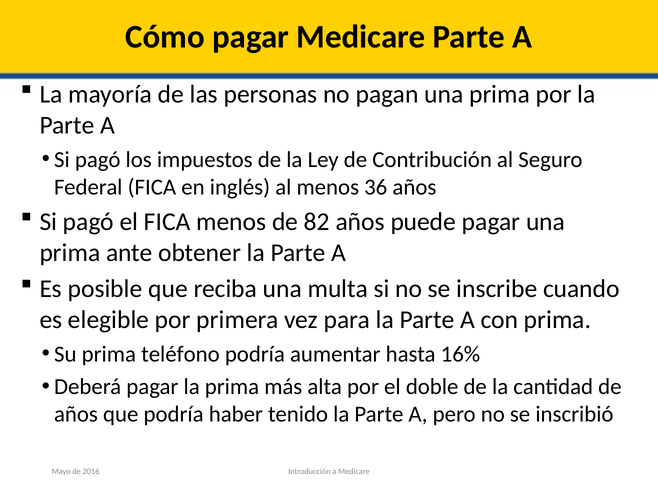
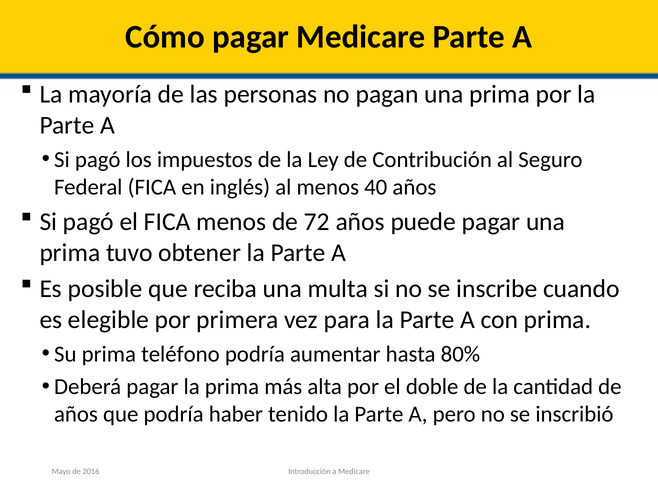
36: 36 -> 40
82: 82 -> 72
ante: ante -> tuvo
16%: 16% -> 80%
